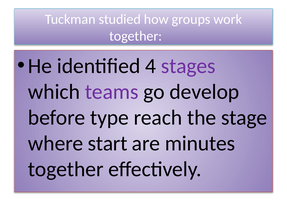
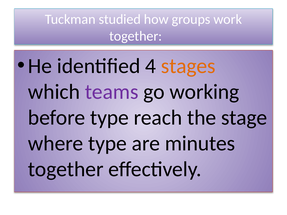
stages colour: purple -> orange
develop: develop -> working
where start: start -> type
